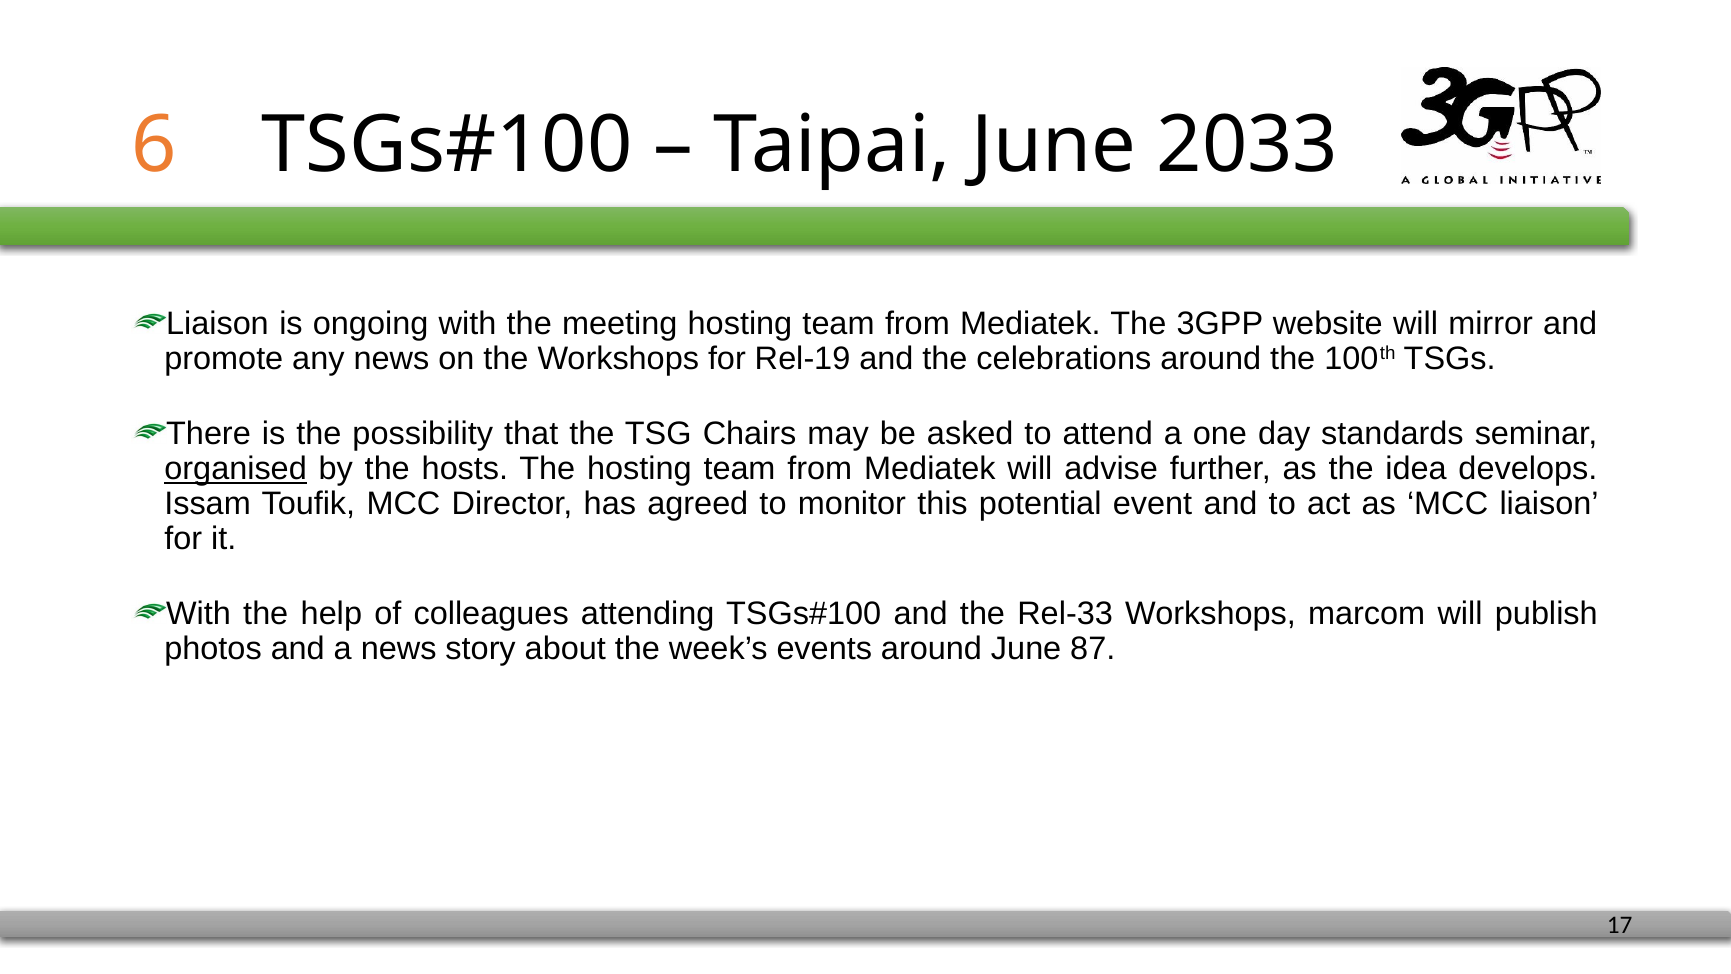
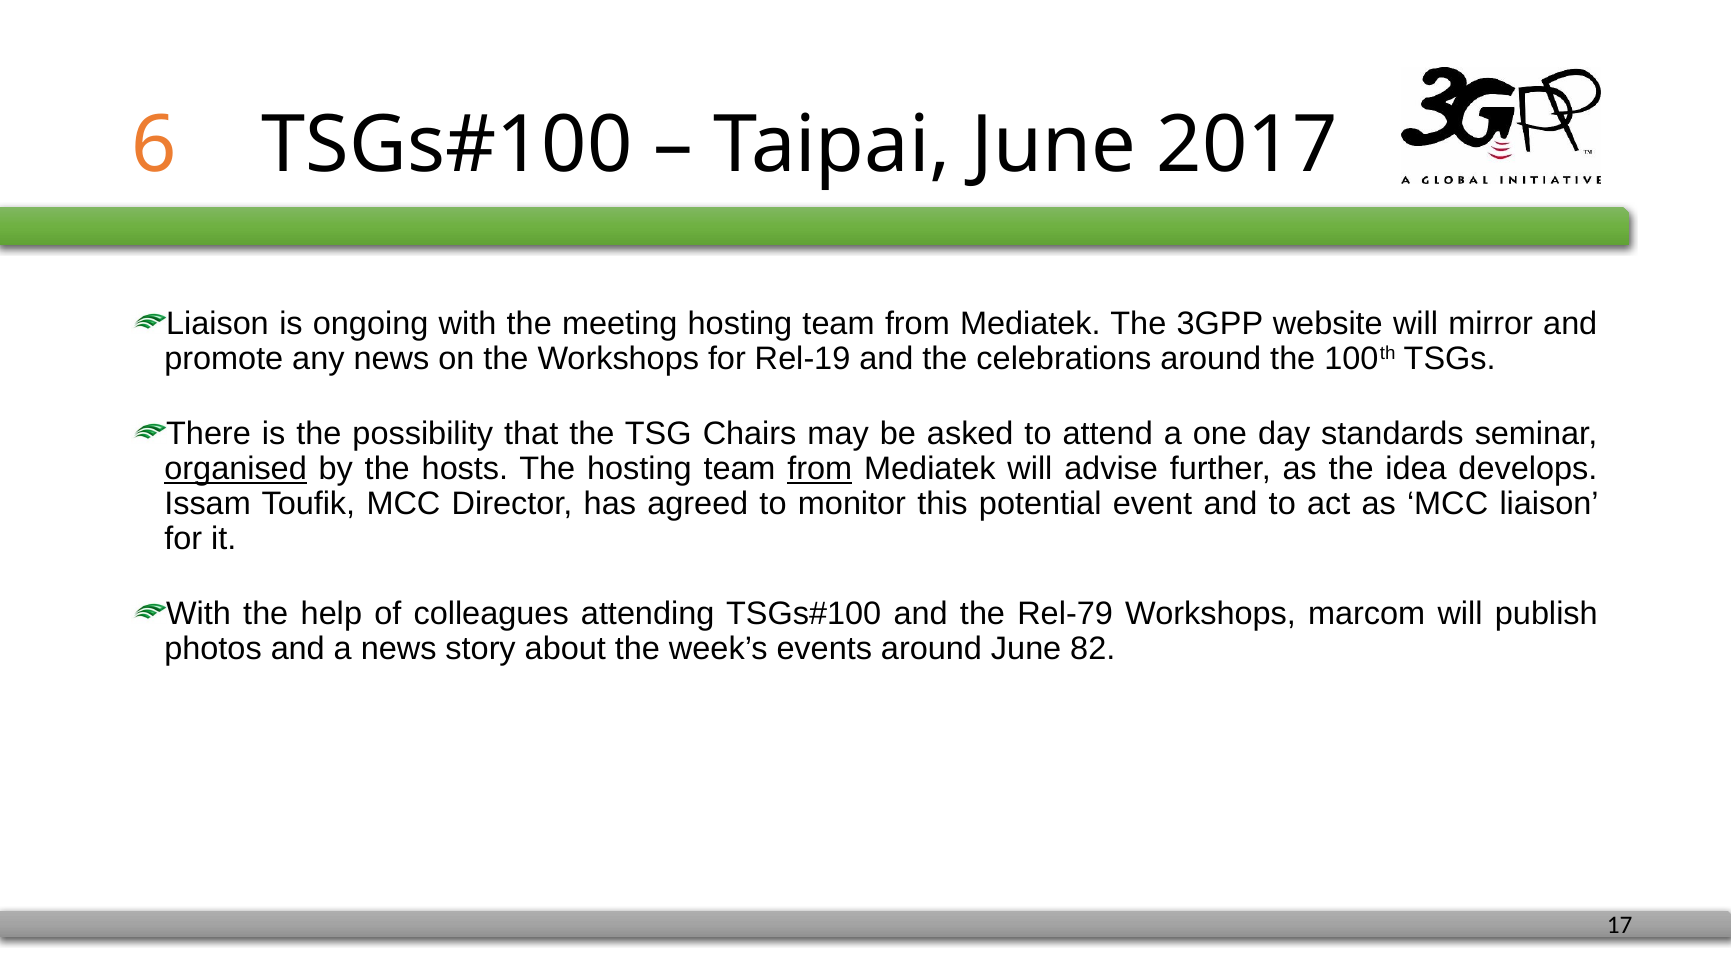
2033: 2033 -> 2017
from at (820, 469) underline: none -> present
Rel-33: Rel-33 -> Rel-79
87: 87 -> 82
